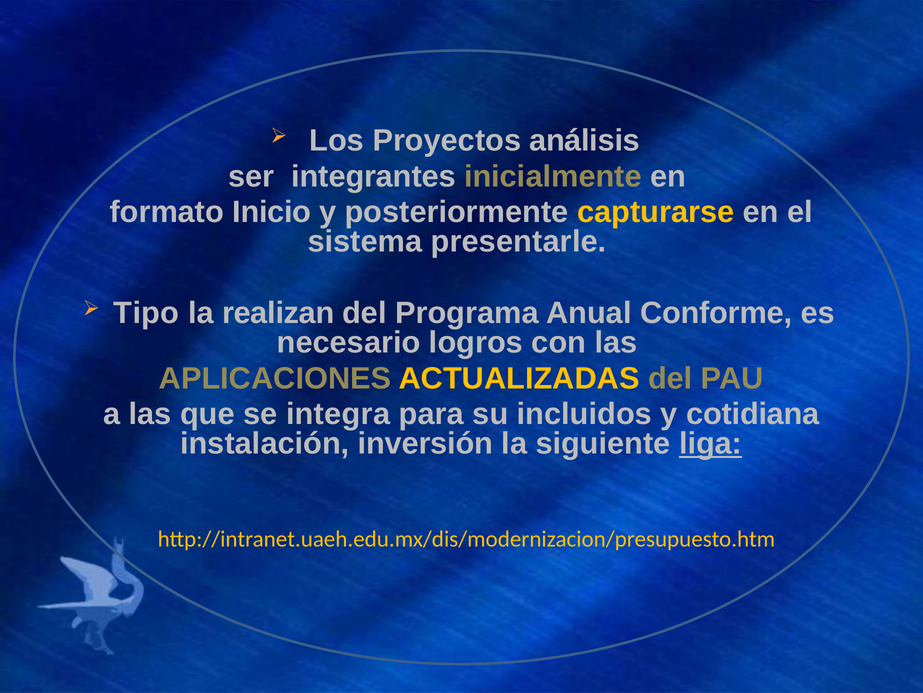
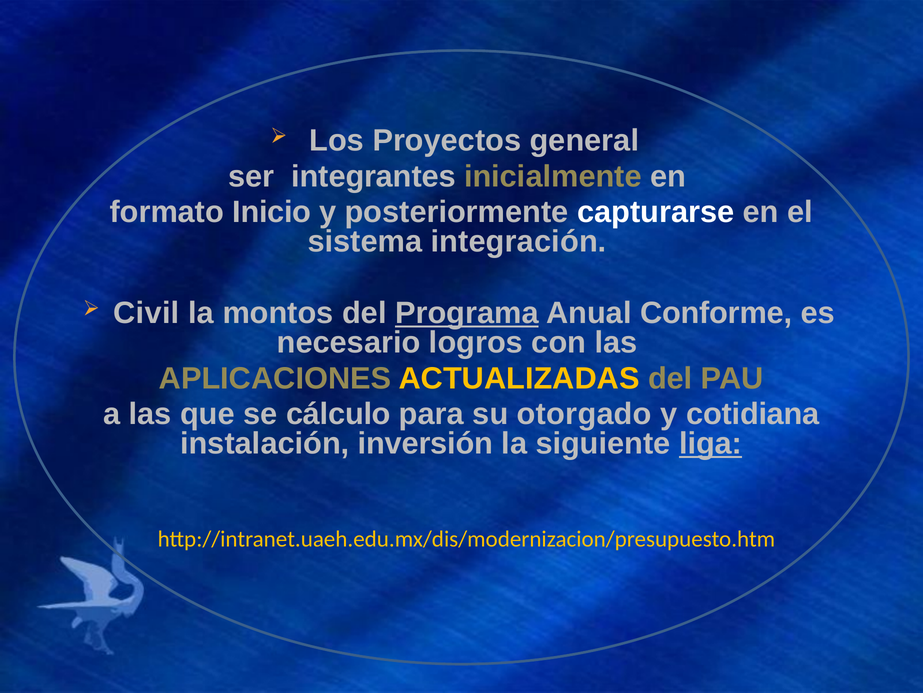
análisis: análisis -> general
capturarse colour: yellow -> white
presentarle: presentarle -> integración
Tipo: Tipo -> Civil
realizan: realizan -> montos
Programa underline: none -> present
integra: integra -> cálculo
incluidos: incluidos -> otorgado
